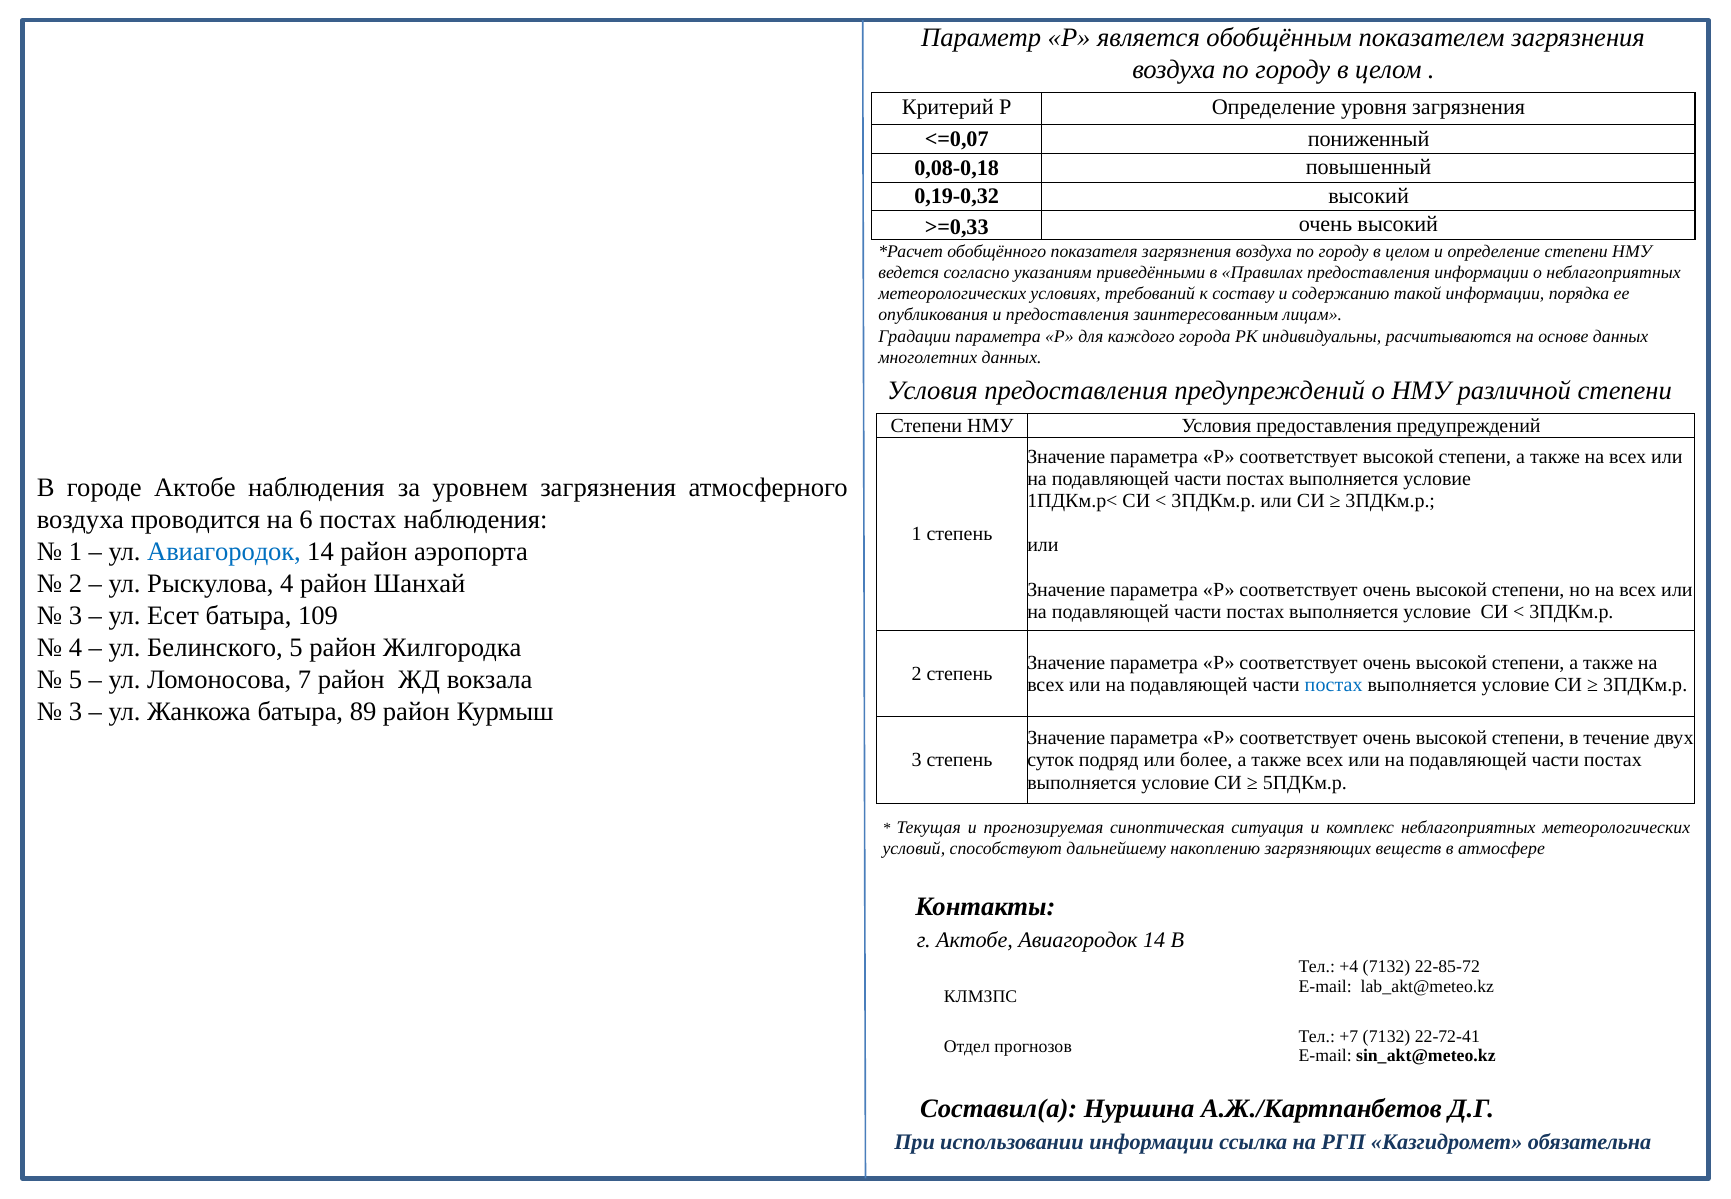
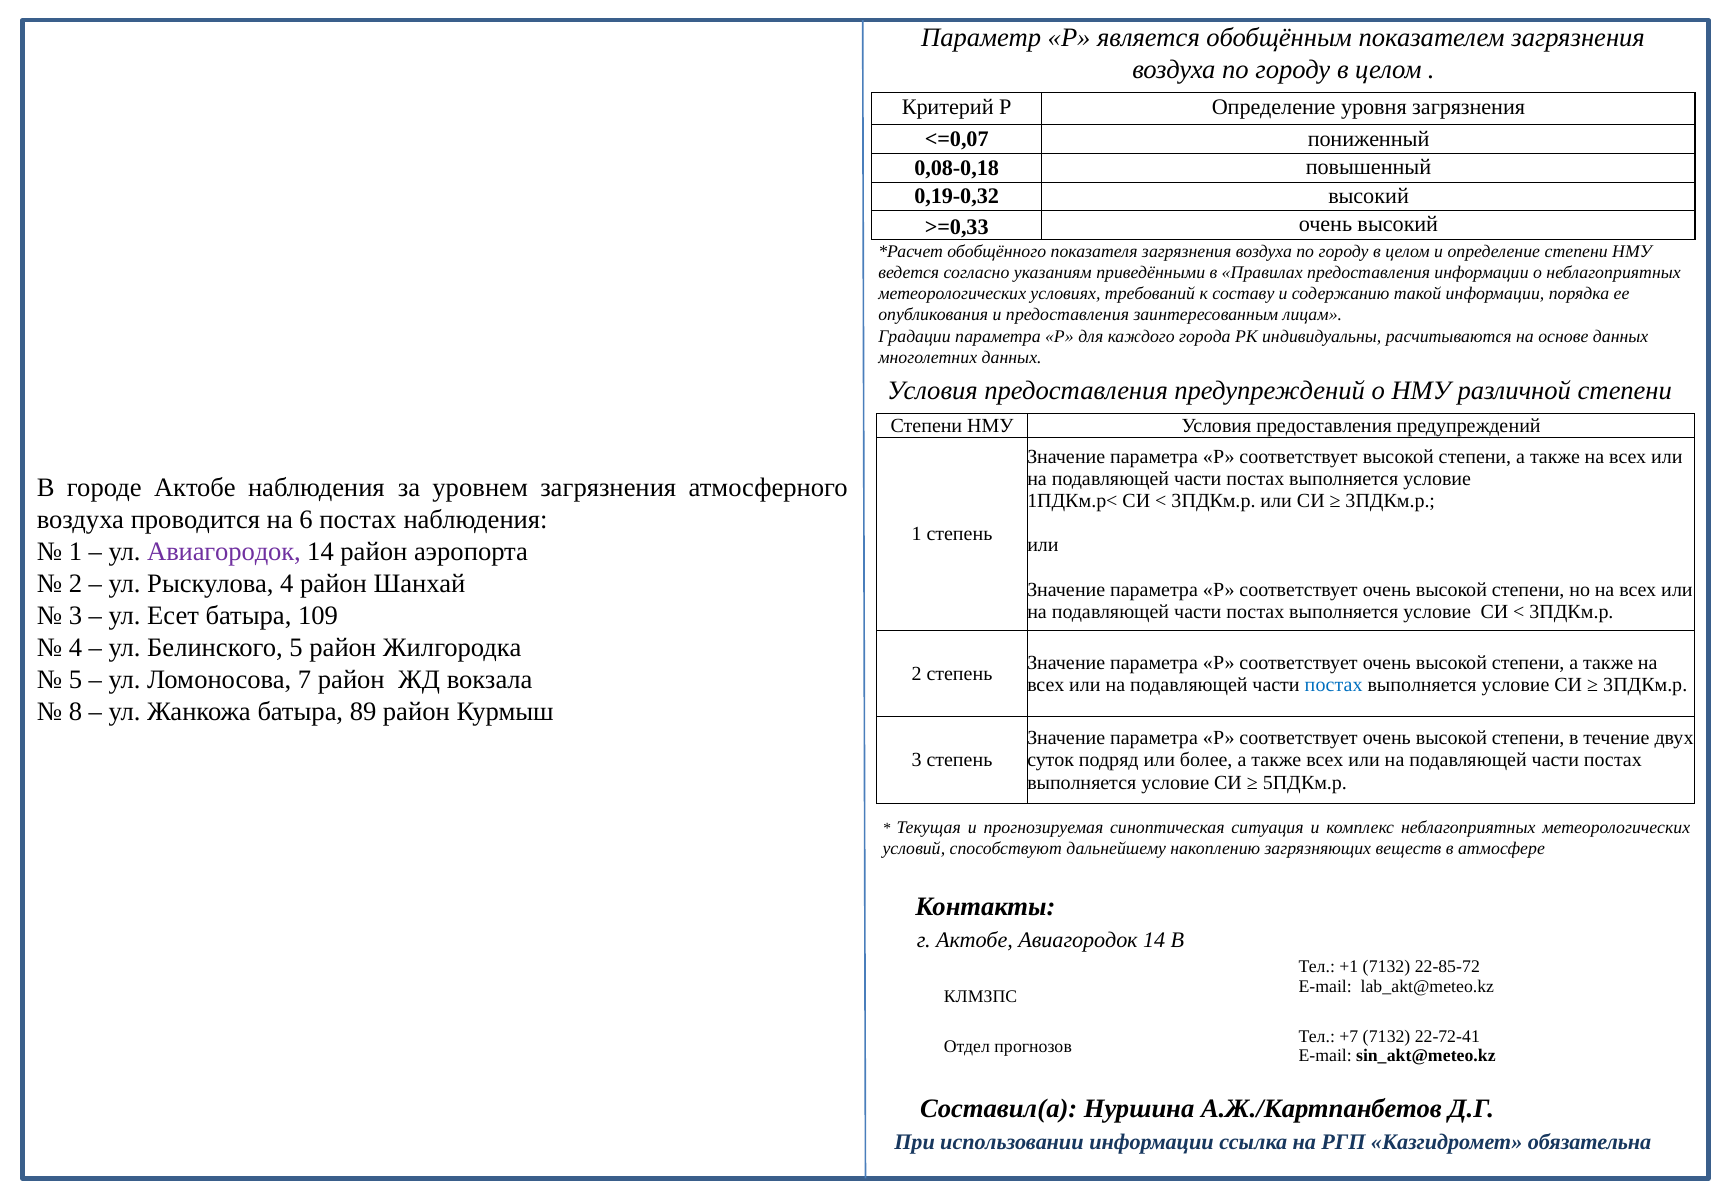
Авиагородок at (224, 551) colour: blue -> purple
3 at (75, 711): 3 -> 8
+4: +4 -> +1
